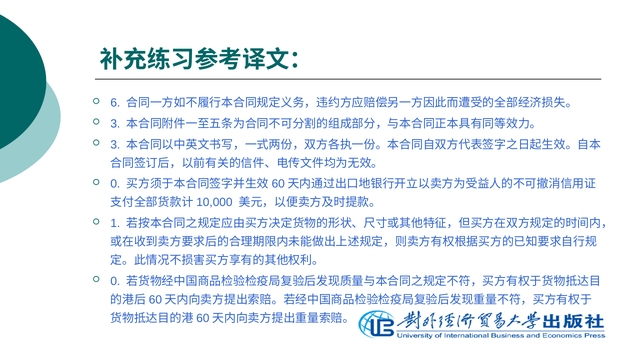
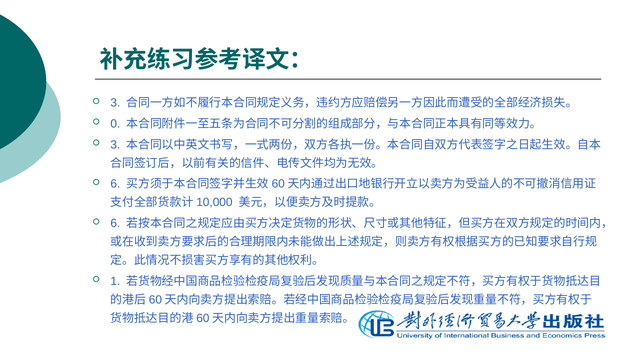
6 at (115, 103): 6 -> 3
3 at (115, 124): 3 -> 0
0 at (115, 184): 0 -> 6
1 at (115, 223): 1 -> 6
0 at (115, 281): 0 -> 1
